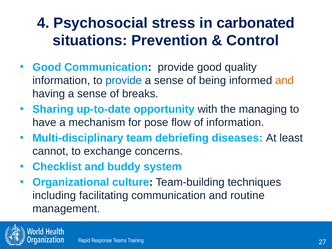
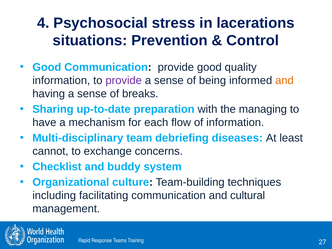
carbonated: carbonated -> lacerations
provide at (124, 80) colour: blue -> purple
opportunity: opportunity -> preparation
pose: pose -> each
routine: routine -> cultural
